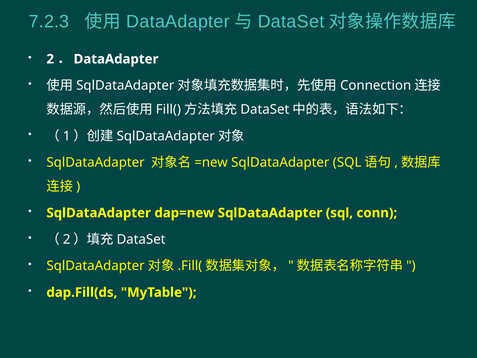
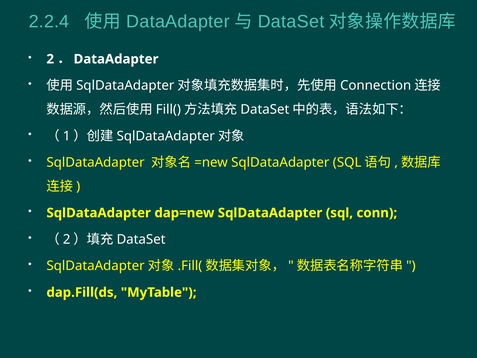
7.2.3: 7.2.3 -> 2.2.4
